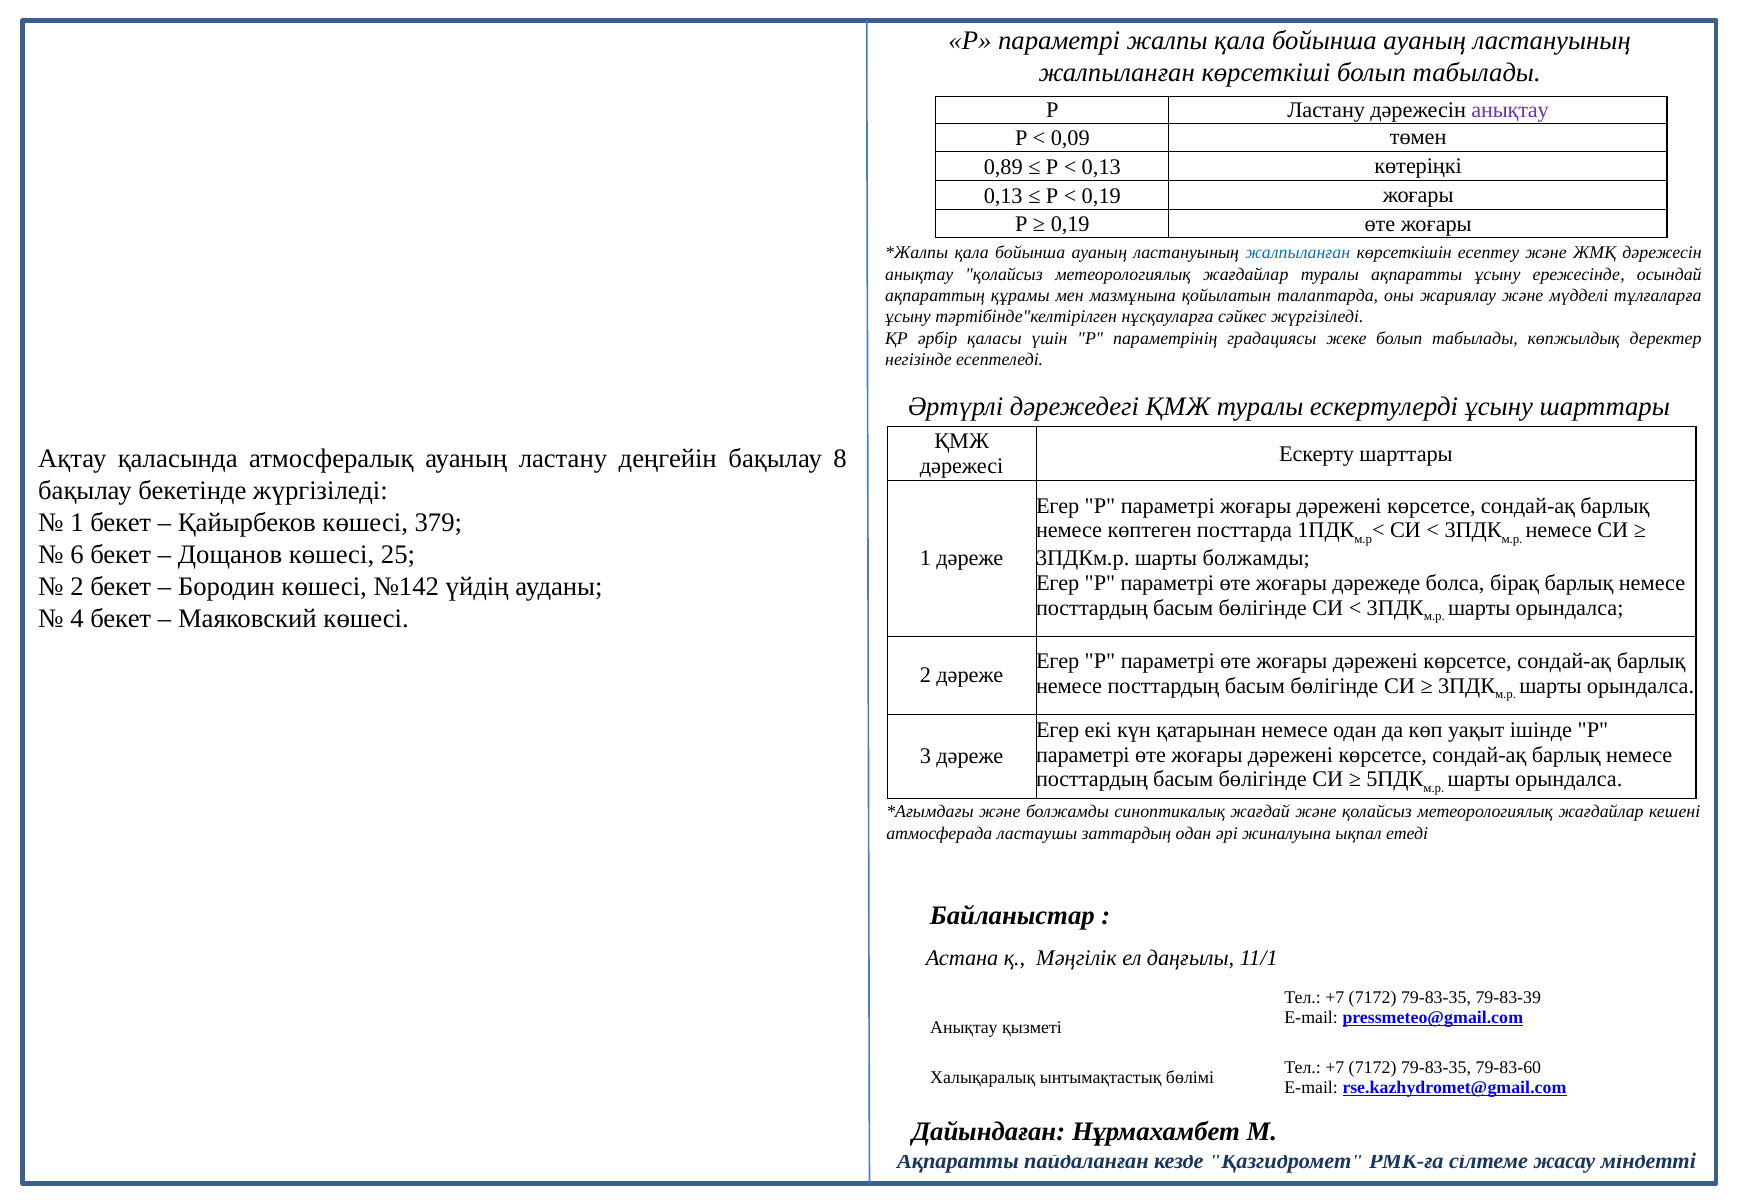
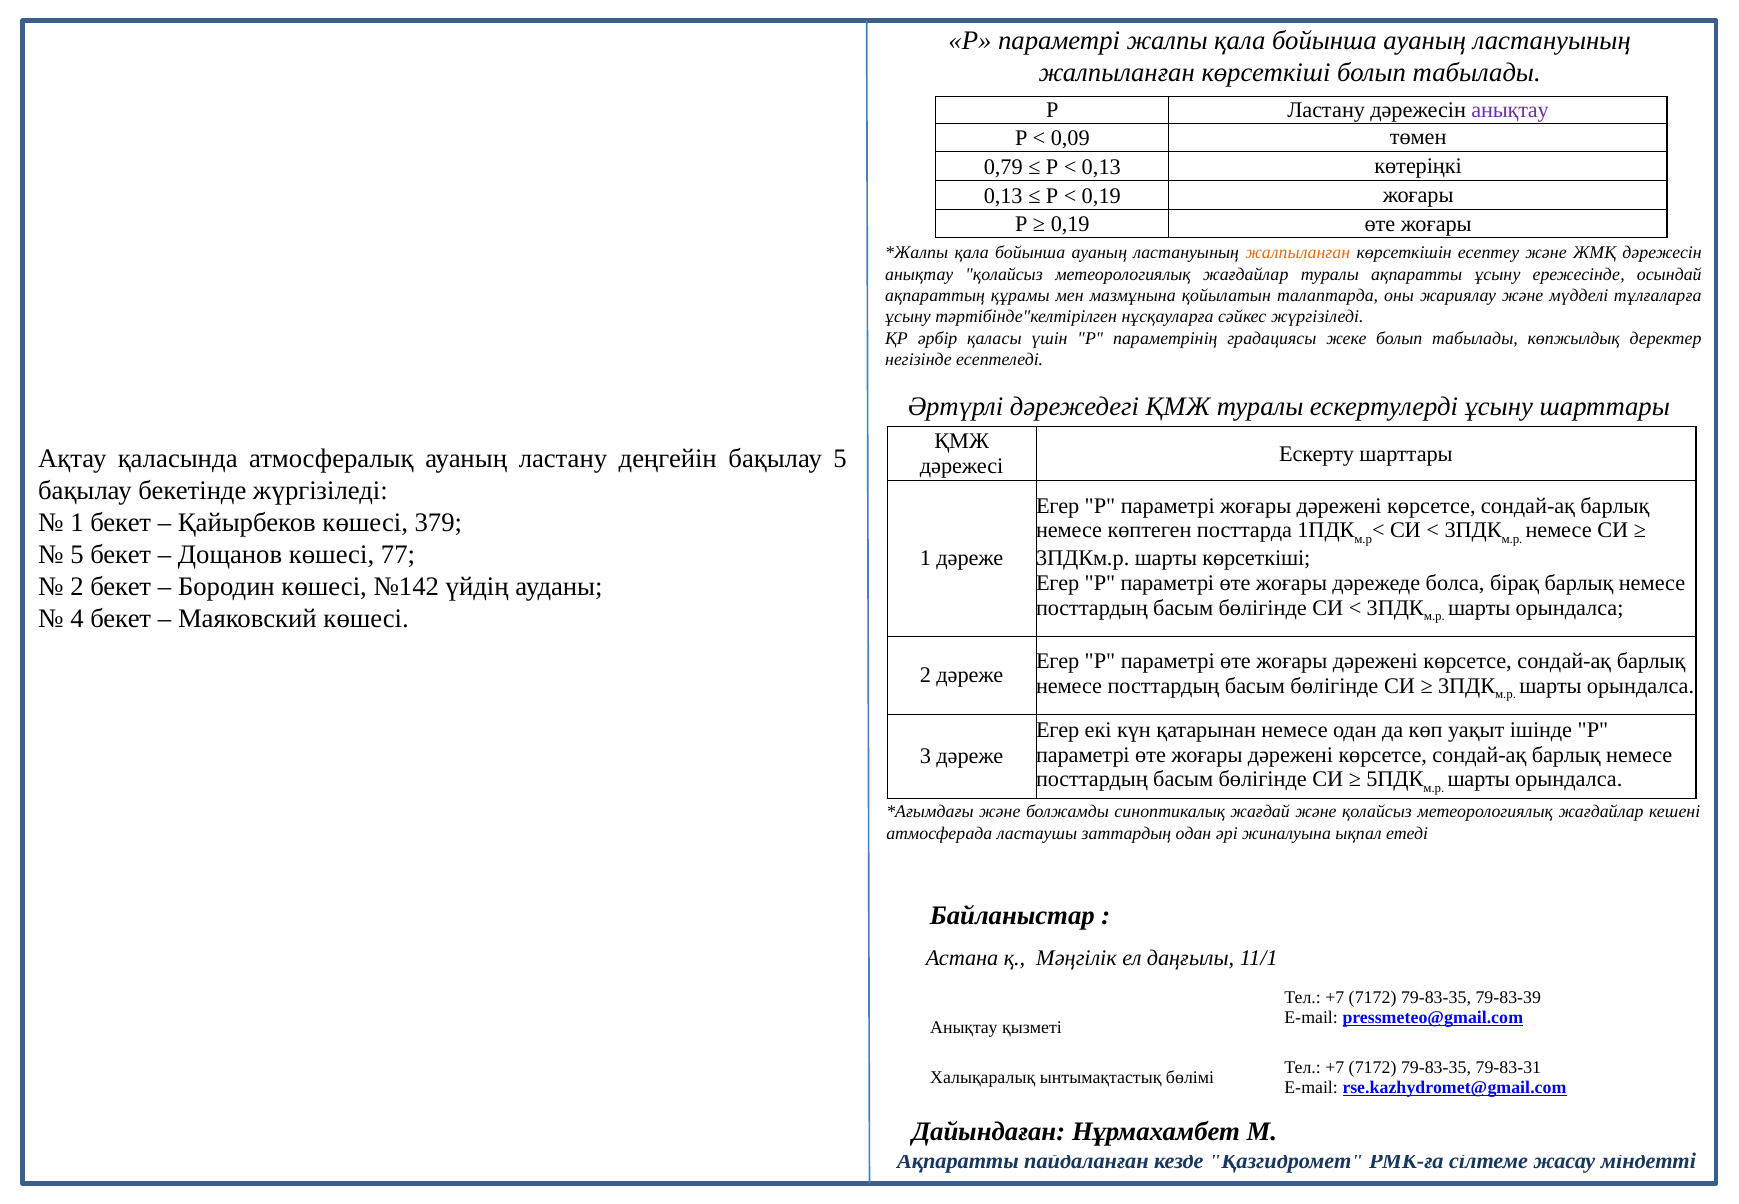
0,89: 0,89 -> 0,79
жалпыланған at (1298, 253) colour: blue -> orange
бақылау 8: 8 -> 5
6 at (77, 555): 6 -> 5
25: 25 -> 77
шарты болжамды: болжамды -> көрсеткіші
79-83-60: 79-83-60 -> 79-83-31
